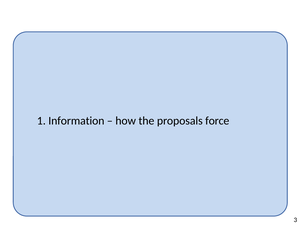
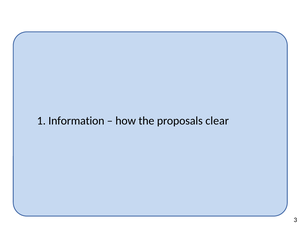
force: force -> clear
